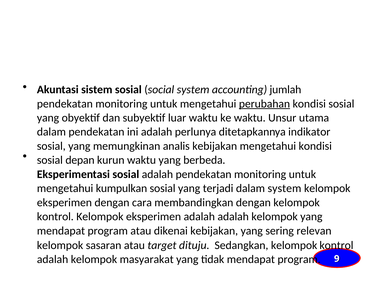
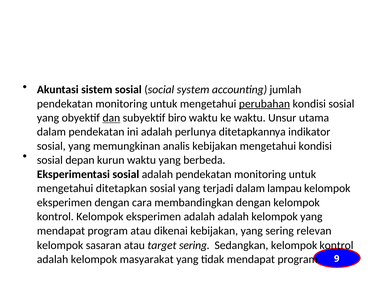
dan underline: none -> present
luar: luar -> biro
kumpulkan: kumpulkan -> ditetapkan
dalam system: system -> lampau
target dituju: dituju -> sering
